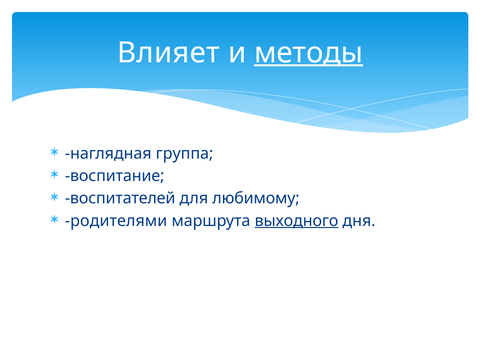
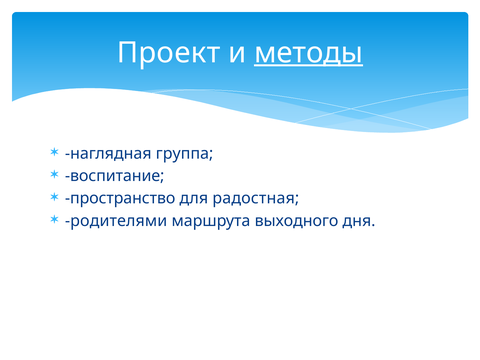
Влияет: Влияет -> Проект
воспитателей: воспитателей -> пространство
любимому: любимому -> радостная
выходного underline: present -> none
